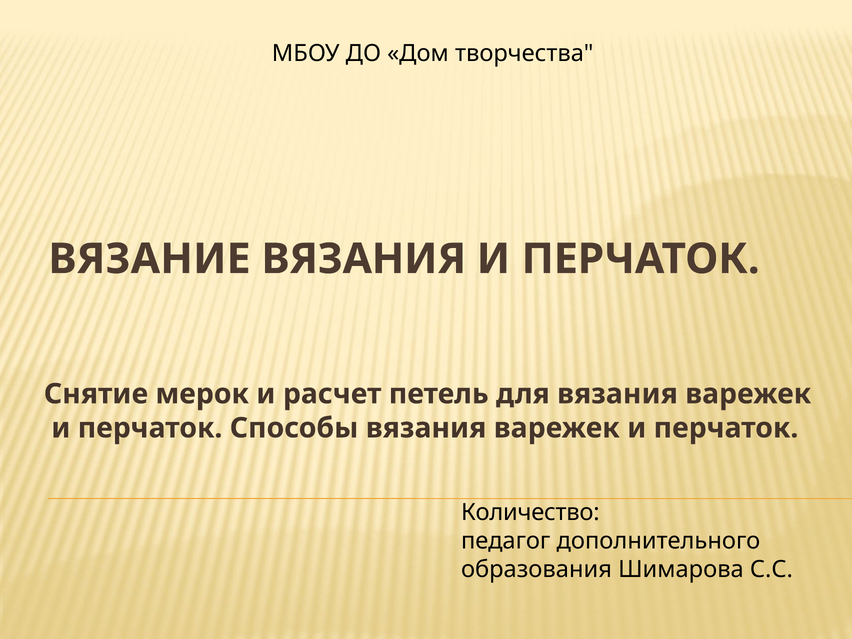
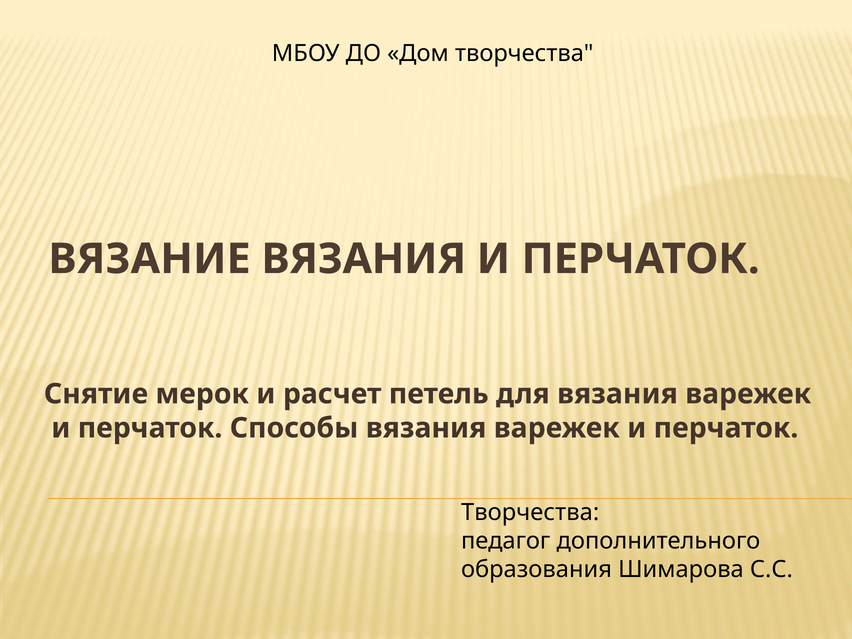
Количество at (530, 513): Количество -> Творчества
